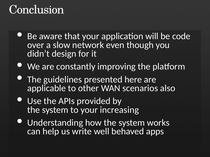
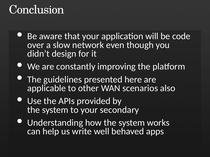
increasing: increasing -> secondary
